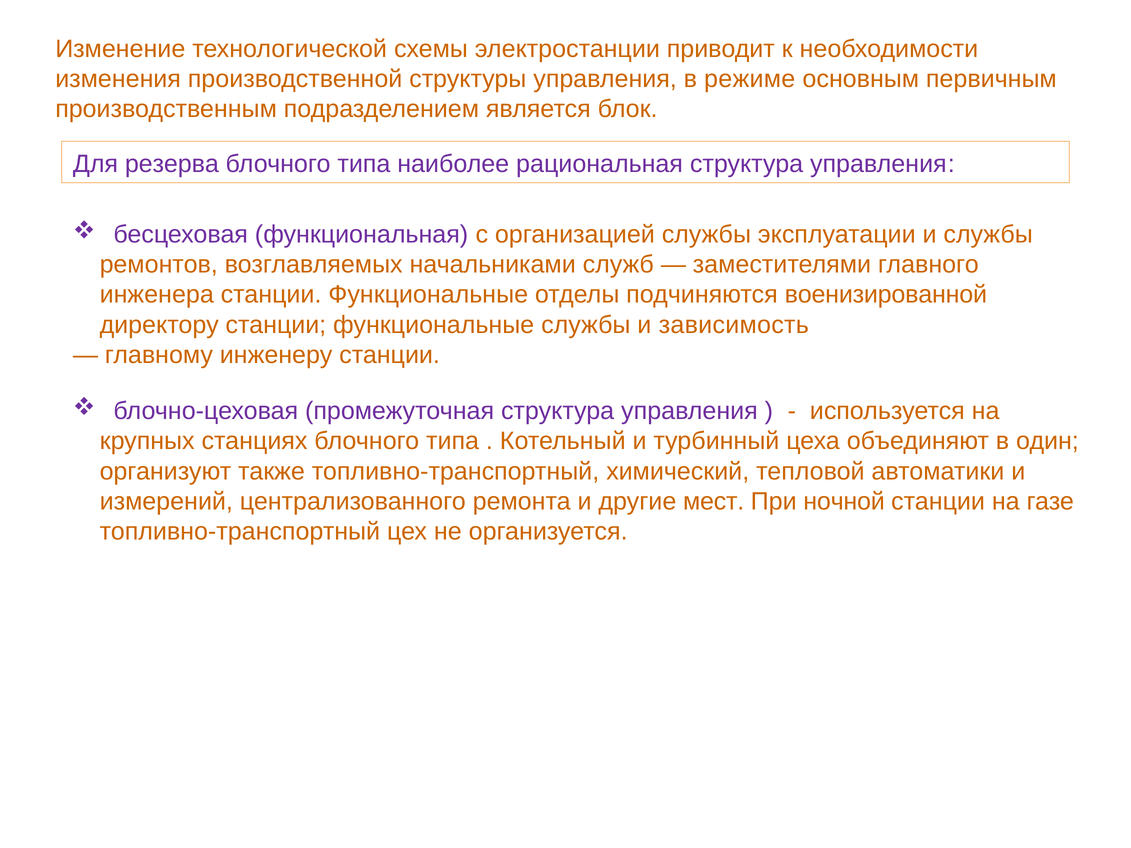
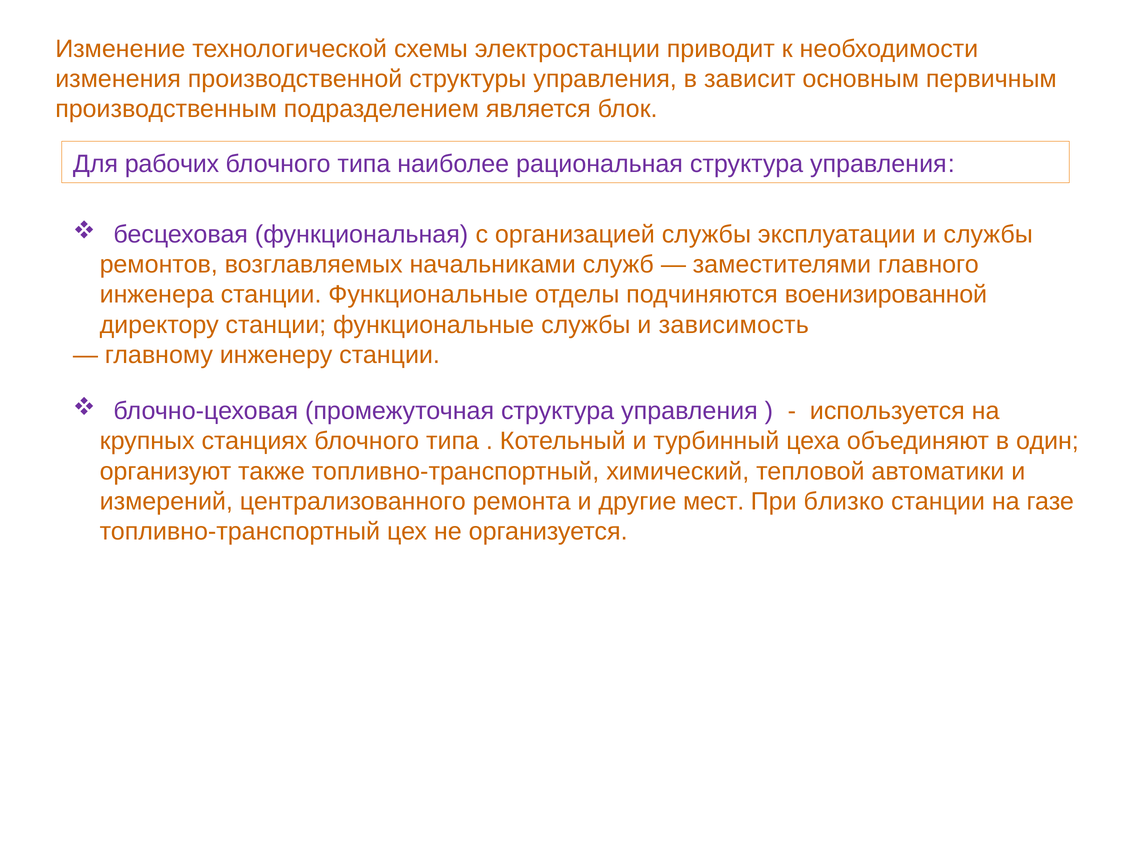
режиме: режиме -> зависит
резерва: резерва -> рабочих
ночной: ночной -> близко
